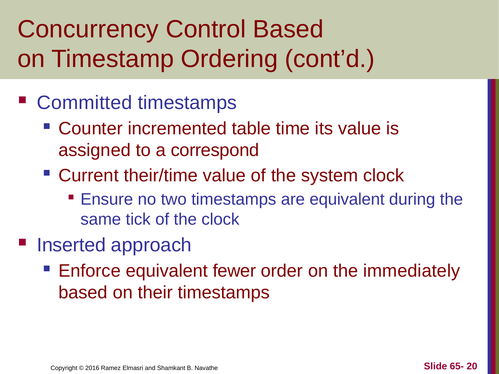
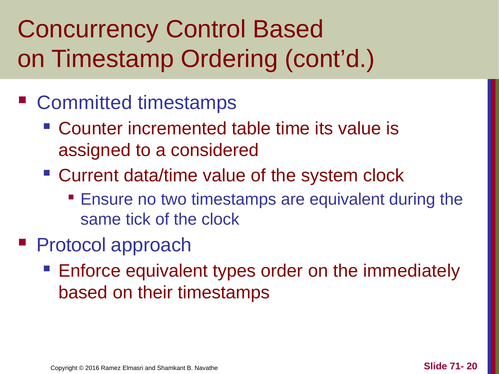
correspond: correspond -> considered
their/time: their/time -> data/time
Inserted: Inserted -> Protocol
fewer: fewer -> types
65-: 65- -> 71-
